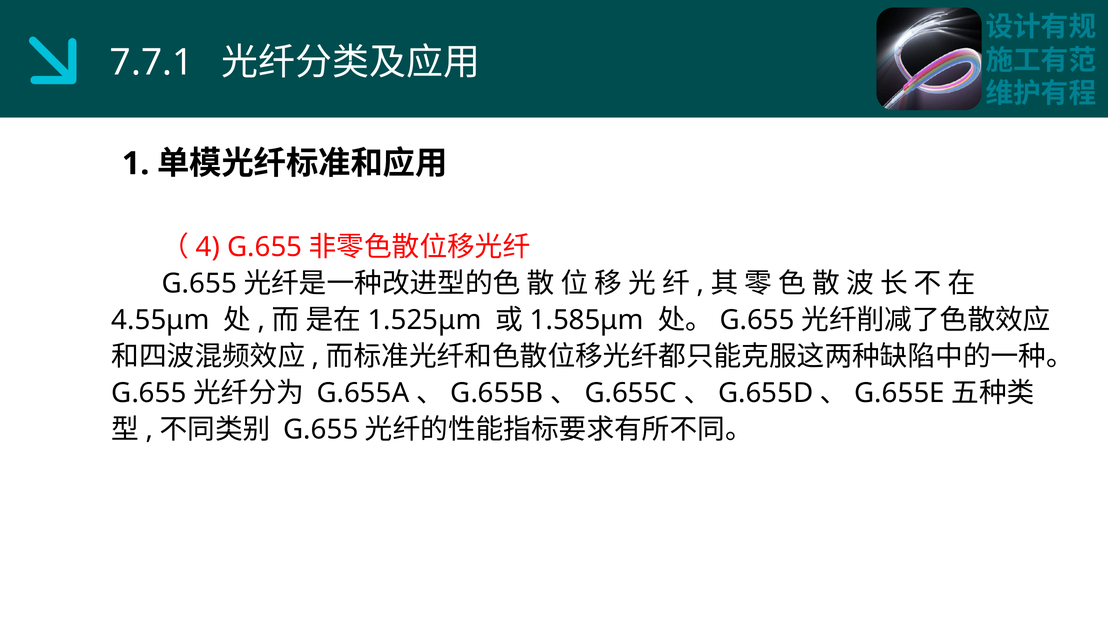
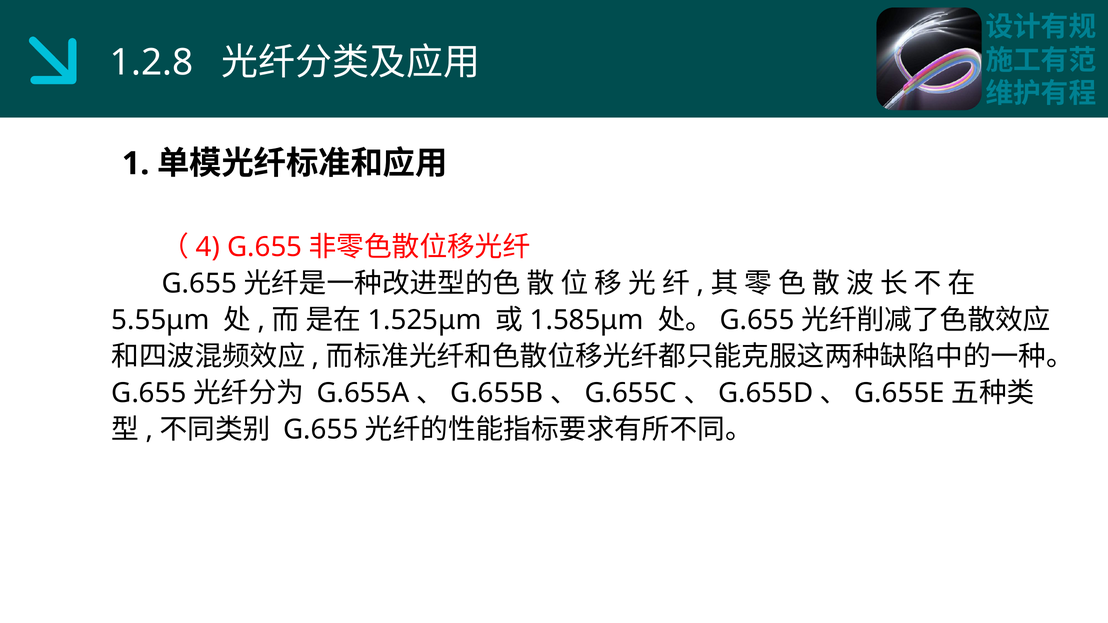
7.7.1: 7.7.1 -> 1.2.8
4.55μm: 4.55μm -> 5.55μm
